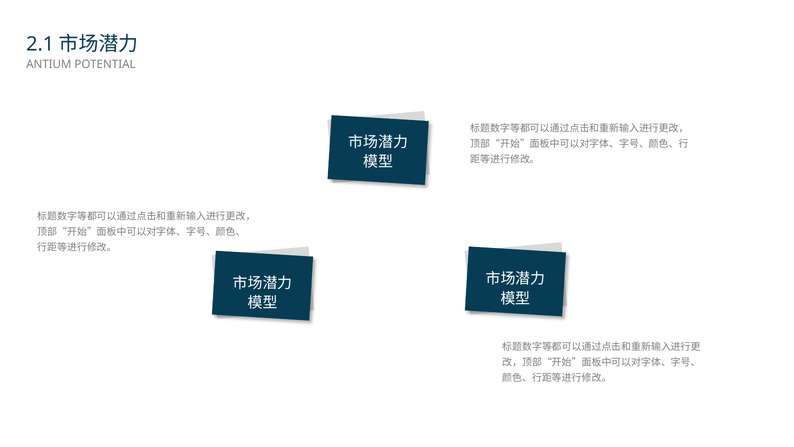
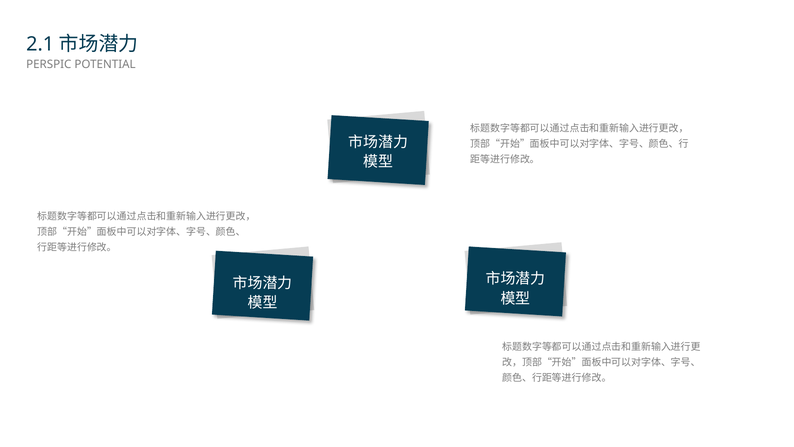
ANTIUM: ANTIUM -> PERSPIC
